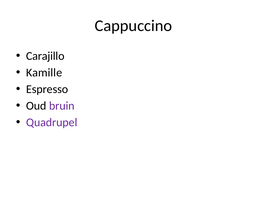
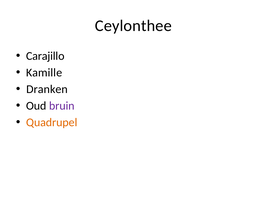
Cappuccino: Cappuccino -> Ceylonthee
Espresso: Espresso -> Dranken
Quadrupel colour: purple -> orange
